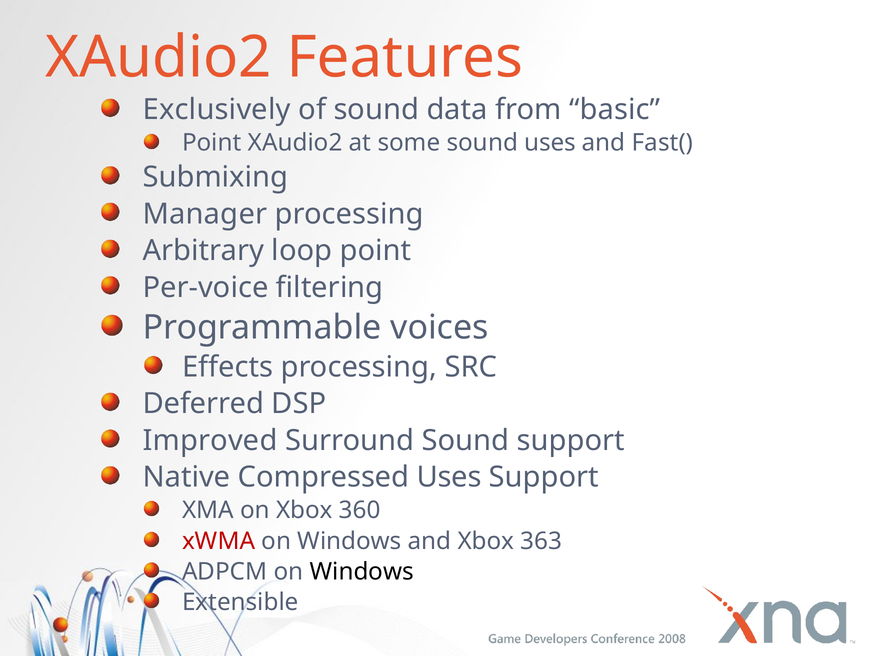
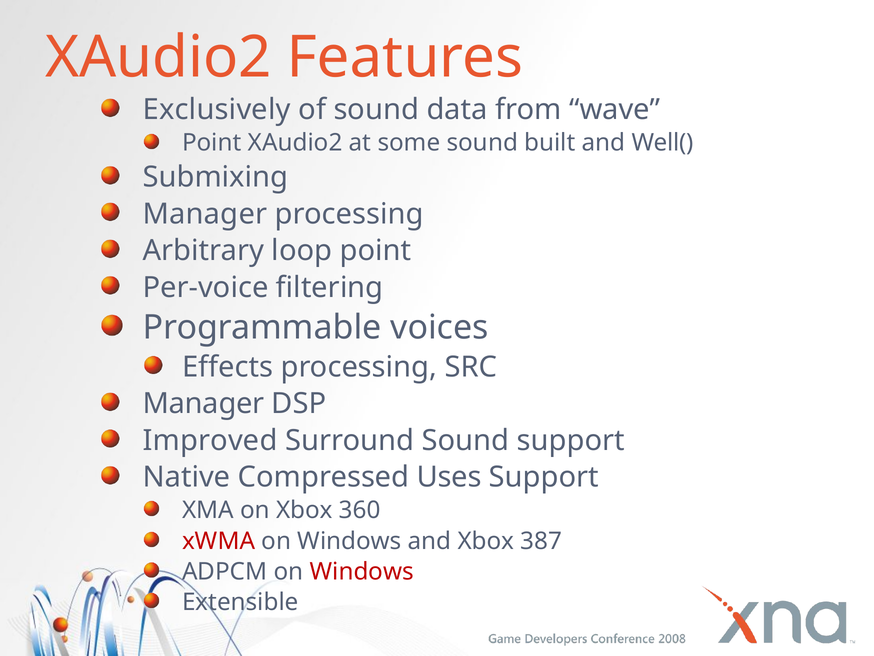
basic: basic -> wave
sound uses: uses -> built
Fast(: Fast( -> Well(
Deferred at (203, 403): Deferred -> Manager
363: 363 -> 387
Windows at (362, 571) colour: black -> red
